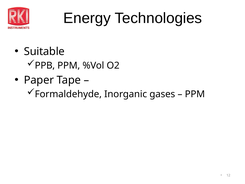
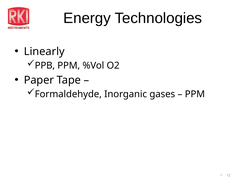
Suitable: Suitable -> Linearly
